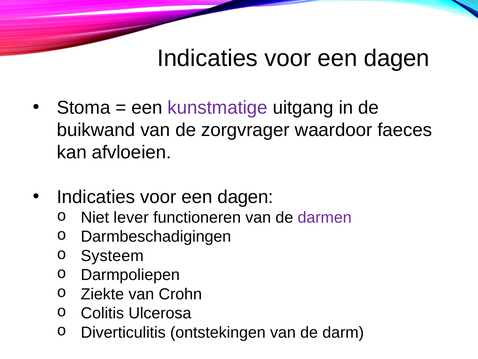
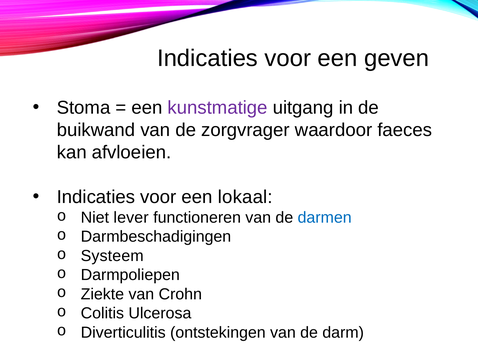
dagen at (397, 58): dagen -> geven
dagen at (245, 197): dagen -> lokaal
darmen colour: purple -> blue
